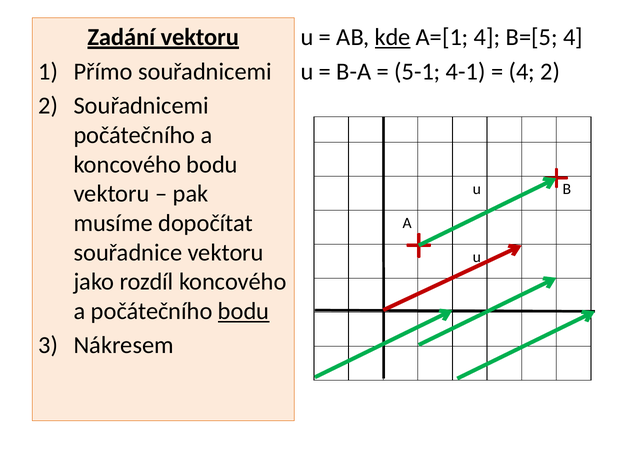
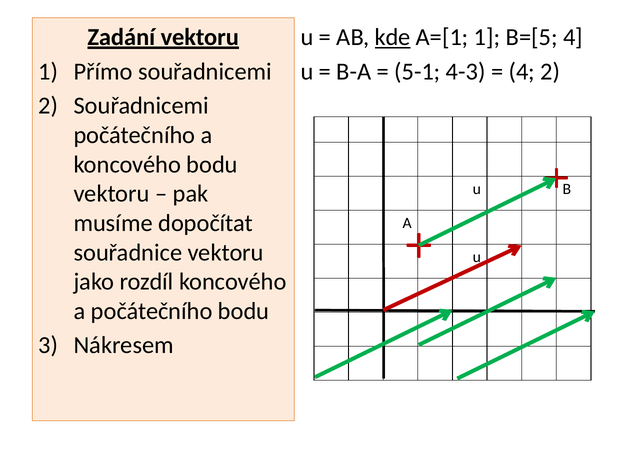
A=[1 4: 4 -> 1
4-1: 4-1 -> 4-3
bodu at (244, 311) underline: present -> none
